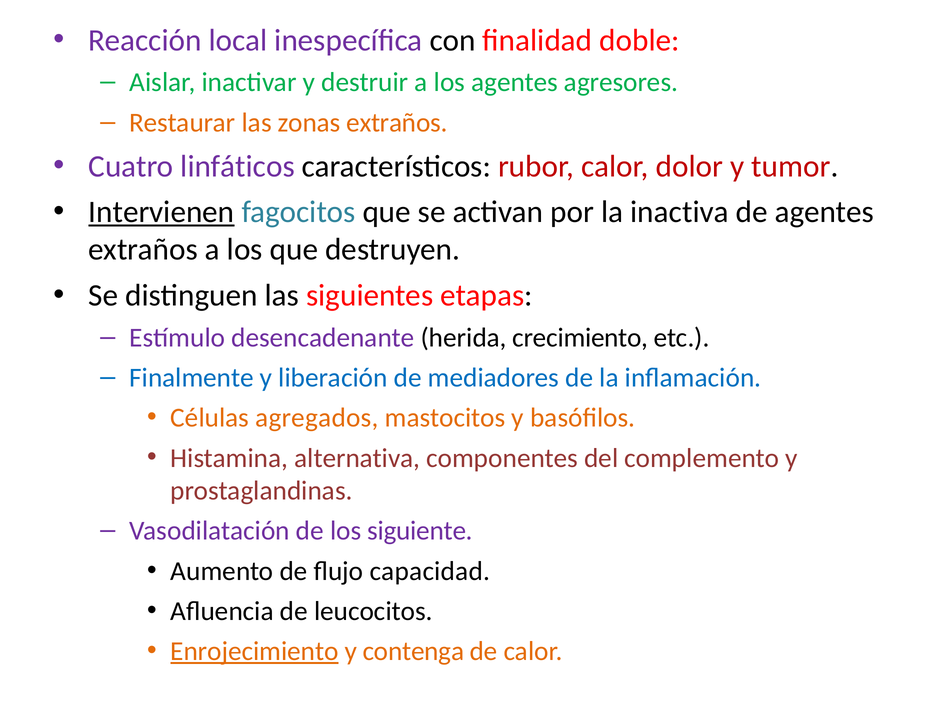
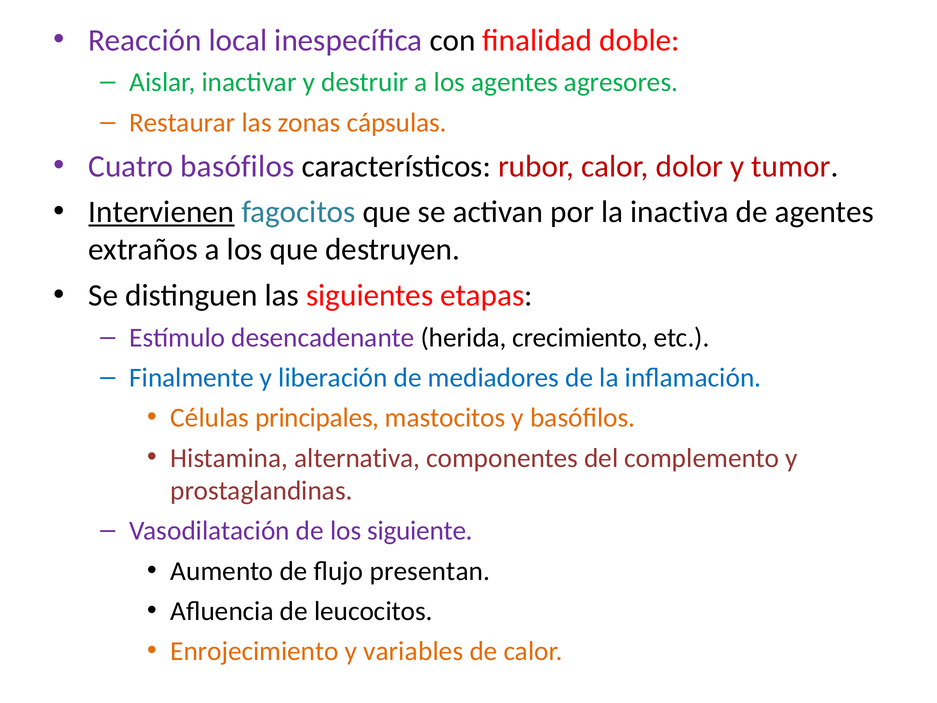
zonas extraños: extraños -> cápsulas
Cuatro linfáticos: linfáticos -> basófilos
agregados: agregados -> principales
capacidad: capacidad -> presentan
Enrojecimiento underline: present -> none
contenga: contenga -> variables
